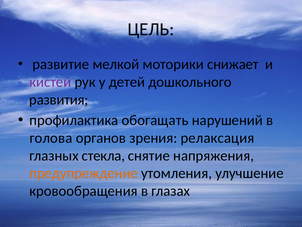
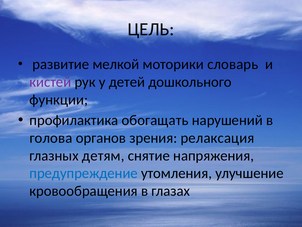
снижает: снижает -> словарь
развития: развития -> функции
стекла: стекла -> детям
предупреждение colour: orange -> blue
